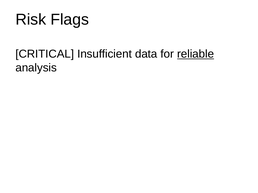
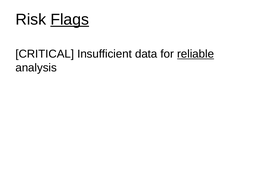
Flags underline: none -> present
